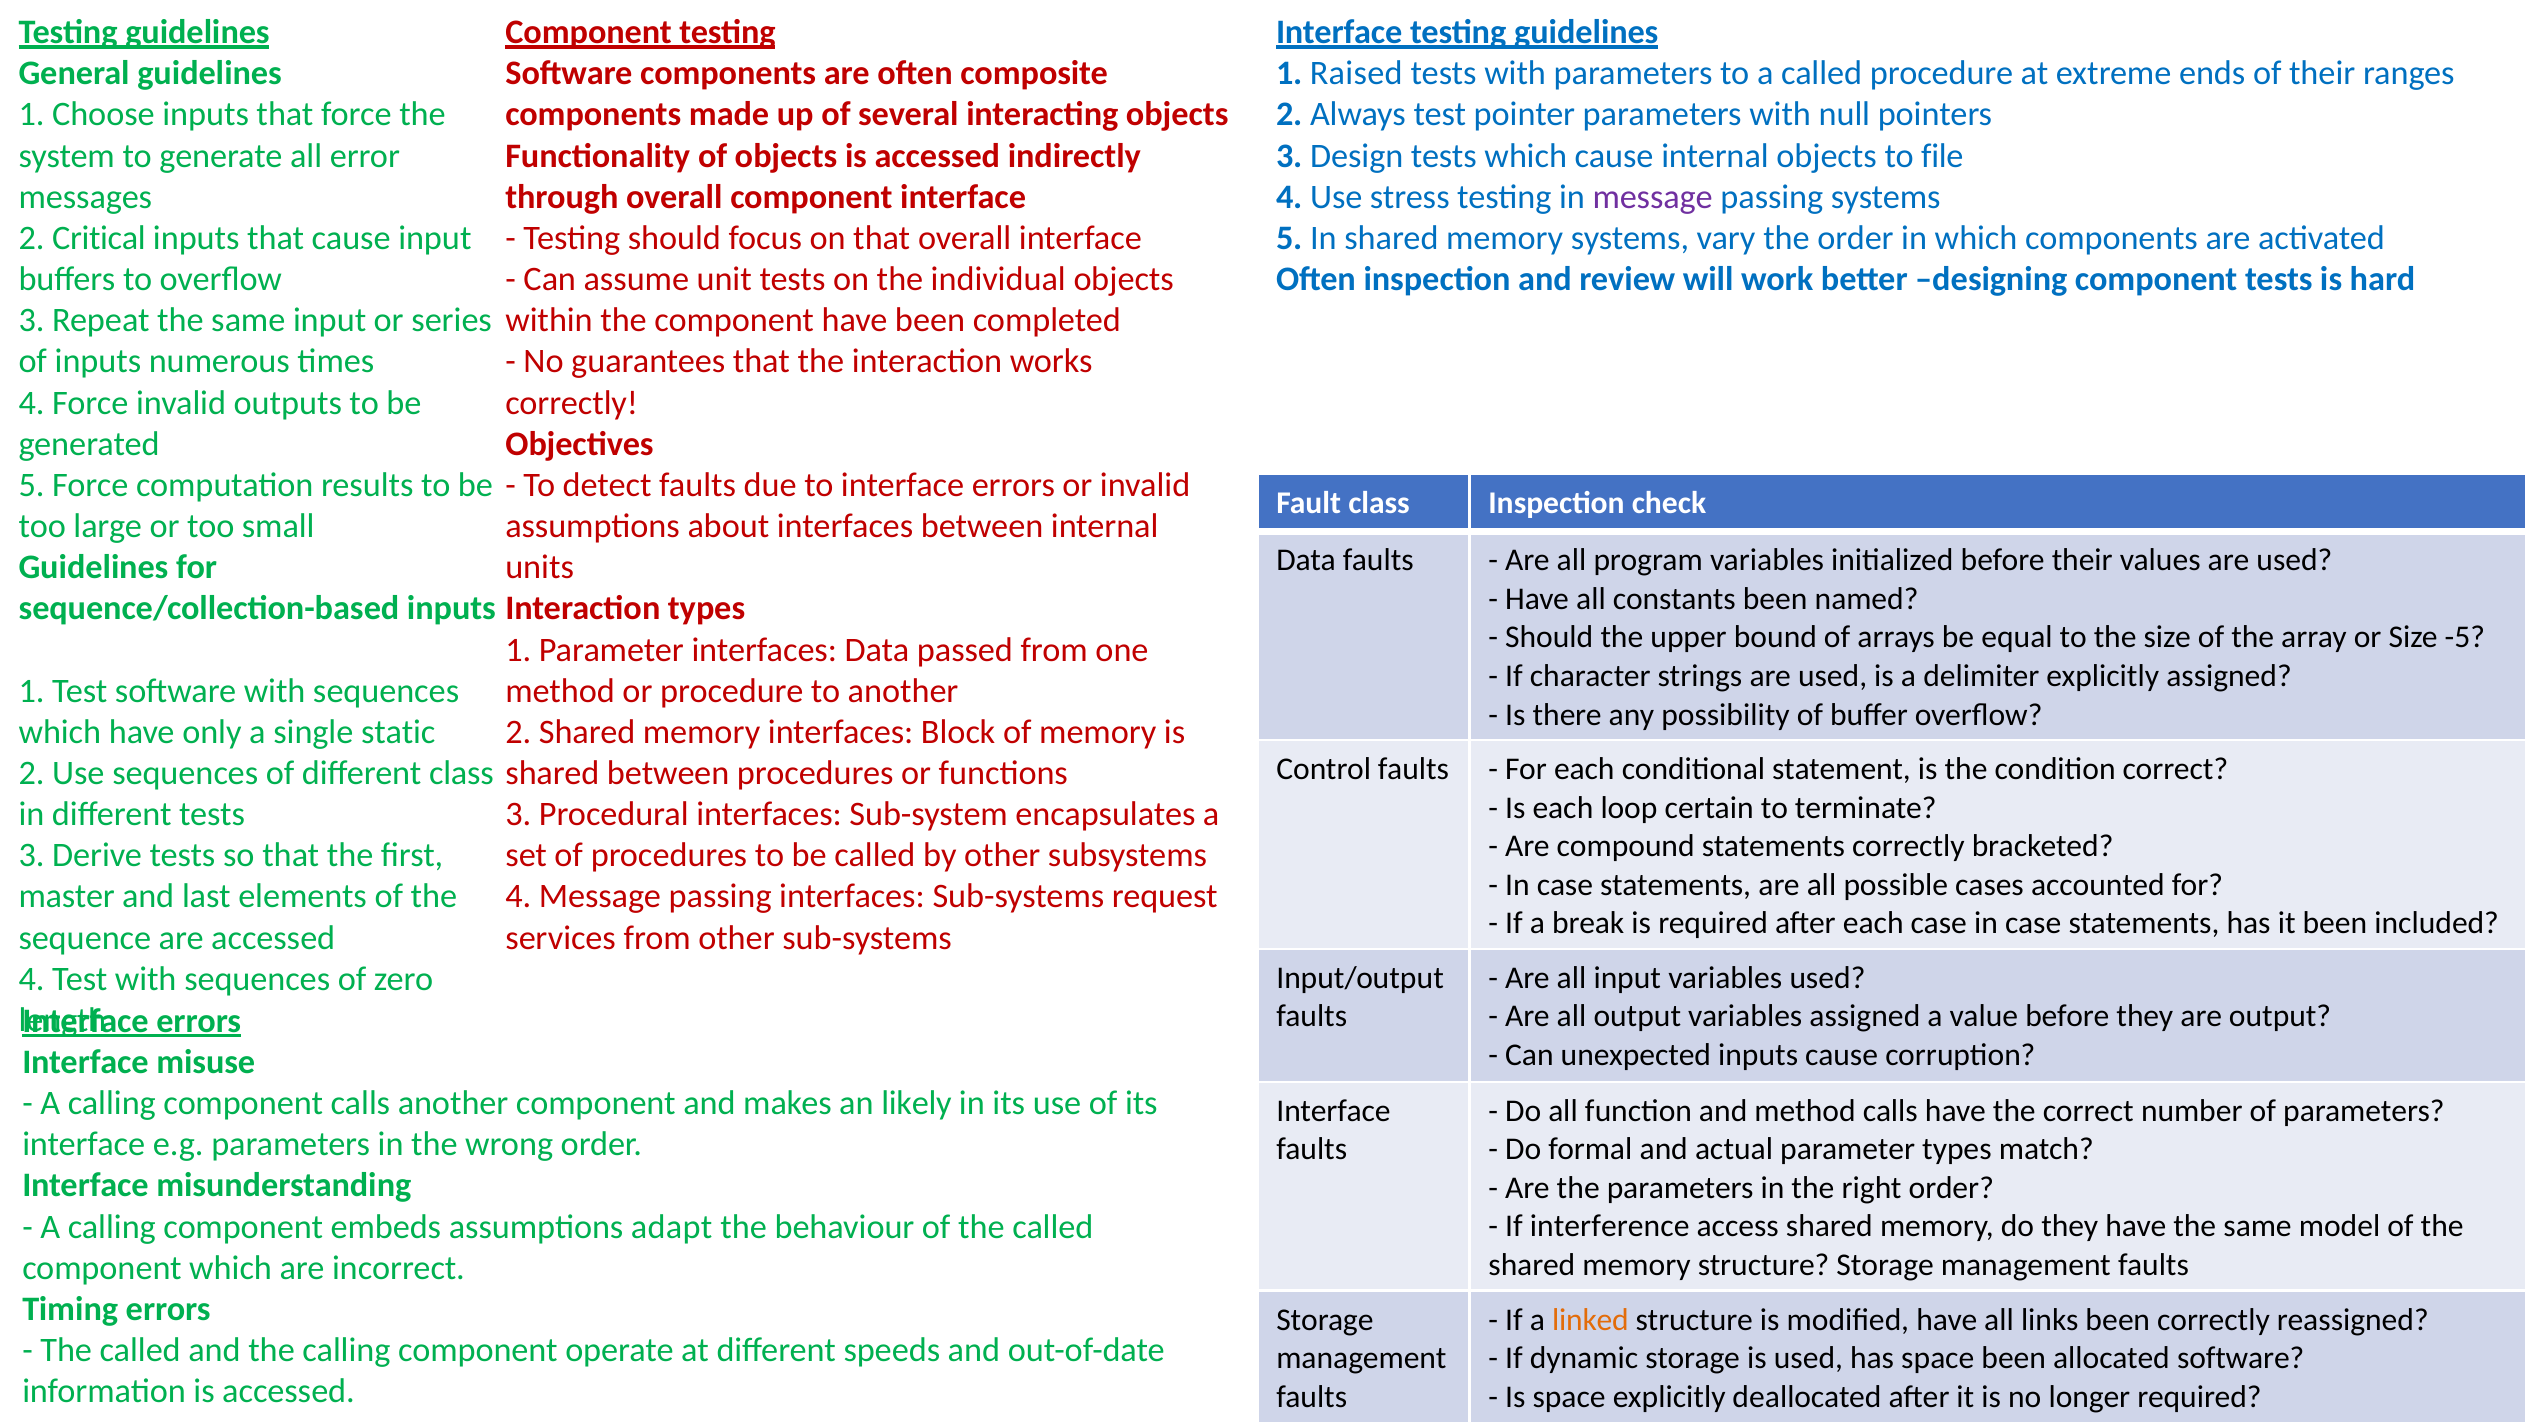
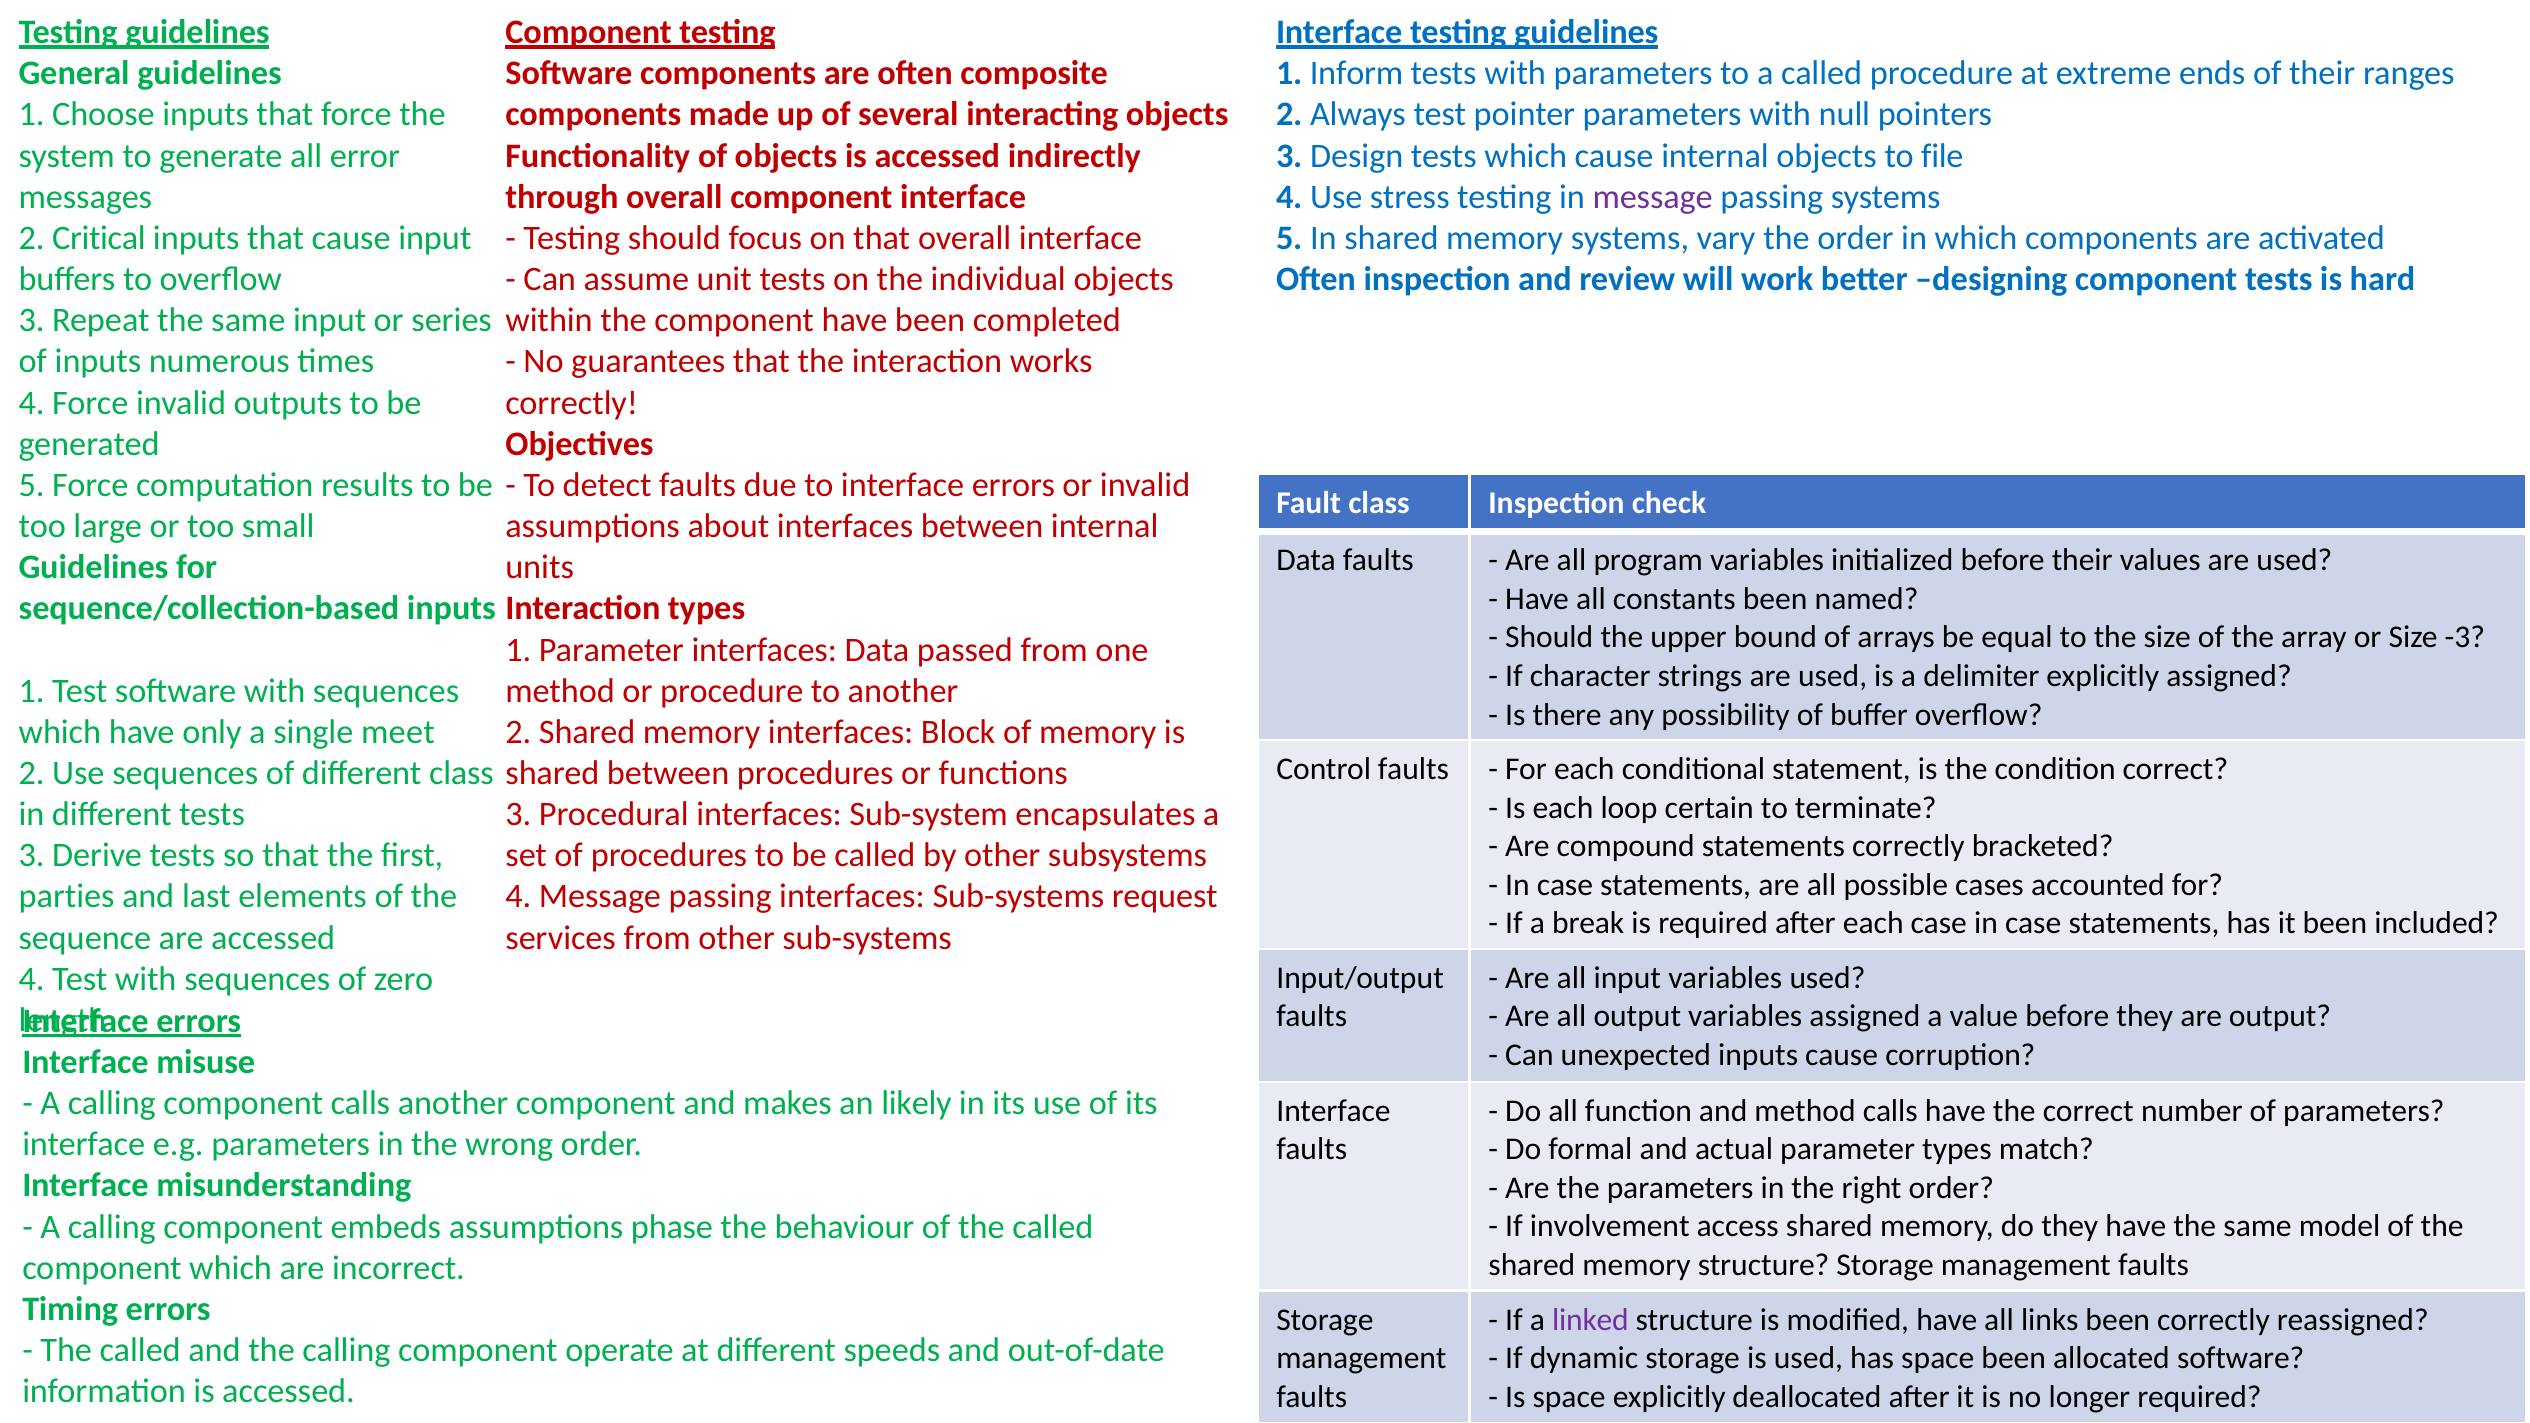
Raised: Raised -> Inform
-5: -5 -> -3
static: static -> meet
master: master -> parties
adapt: adapt -> phase
interference: interference -> involvement
linked colour: orange -> purple
